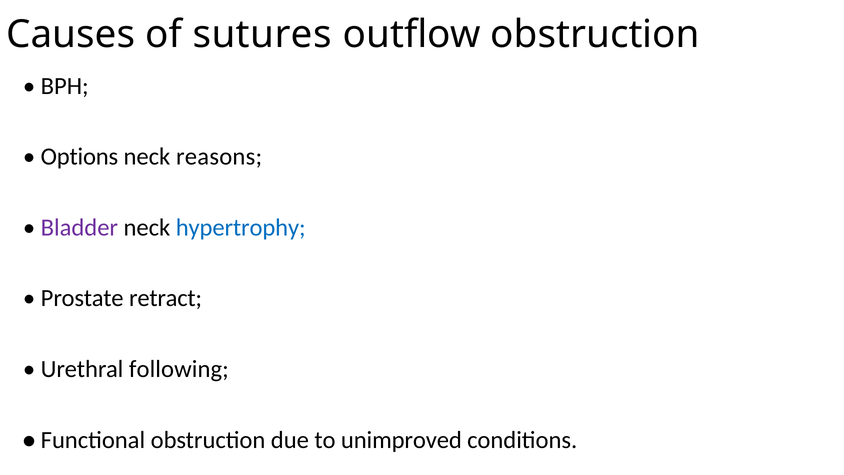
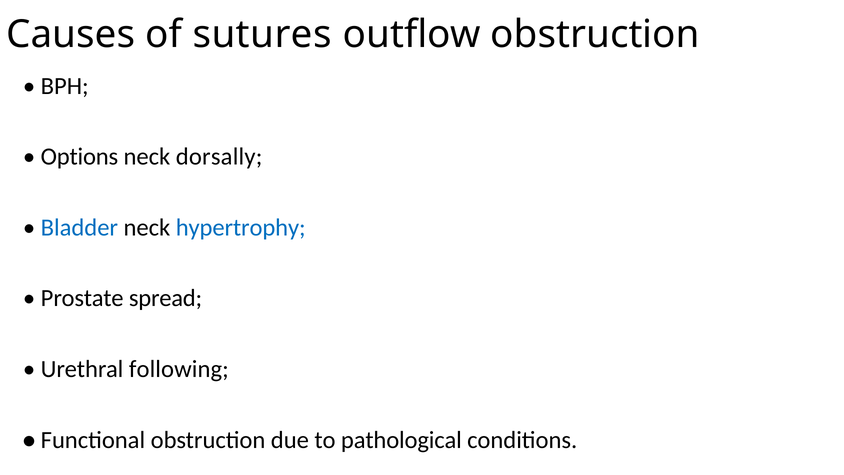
reasons: reasons -> dorsally
Bladder colour: purple -> blue
retract: retract -> spread
unimproved: unimproved -> pathological
